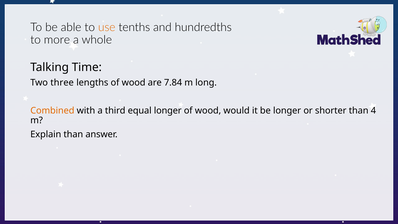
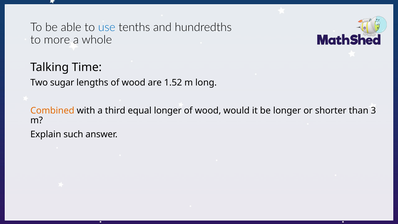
use colour: orange -> blue
three: three -> sugar
7.84: 7.84 -> 1.52
4: 4 -> 3
Explain than: than -> such
